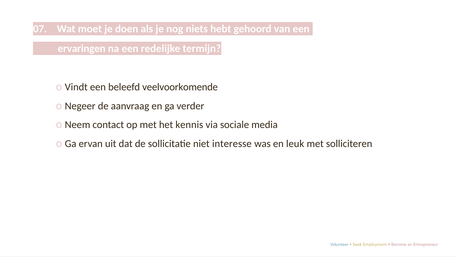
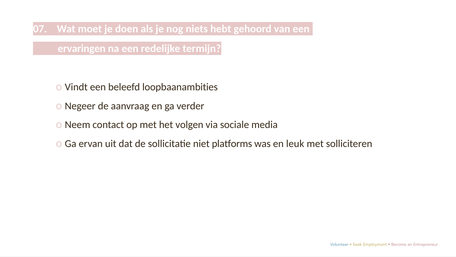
veelvoorkomende: veelvoorkomende -> loopbaanambities
kennis: kennis -> volgen
interesse: interesse -> platforms
